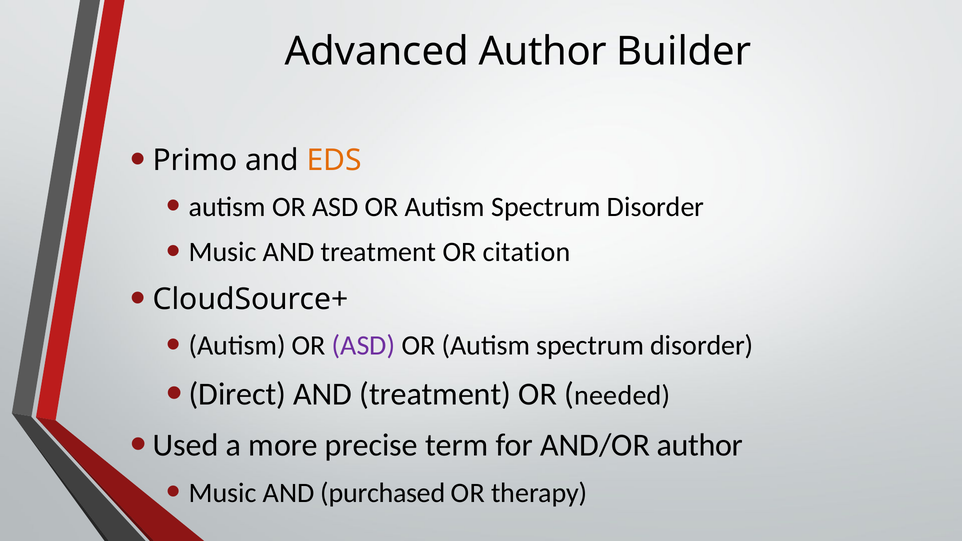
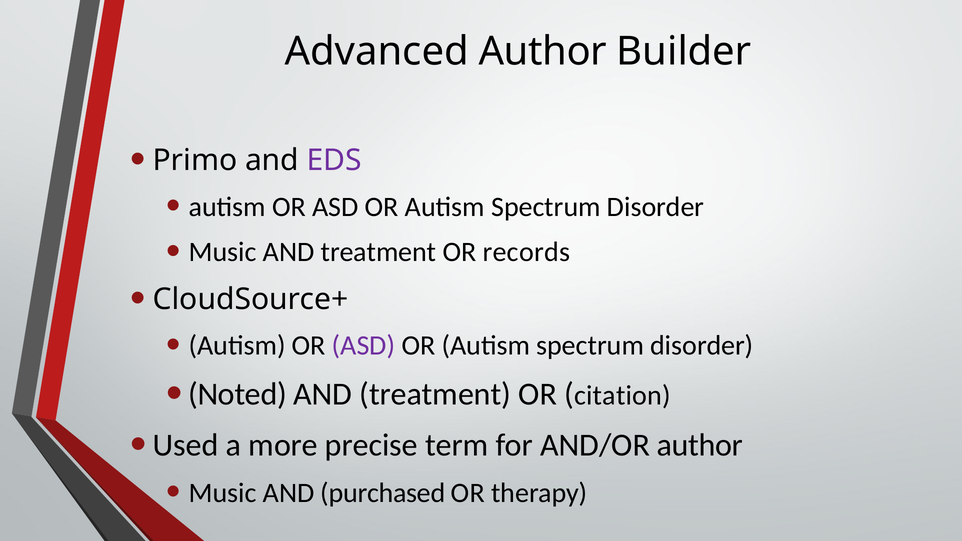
EDS colour: orange -> purple
citation: citation -> records
Direct: Direct -> Noted
needed: needed -> citation
